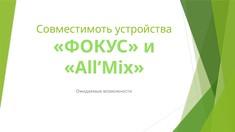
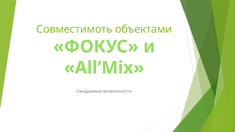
устройства: устройства -> объектами
